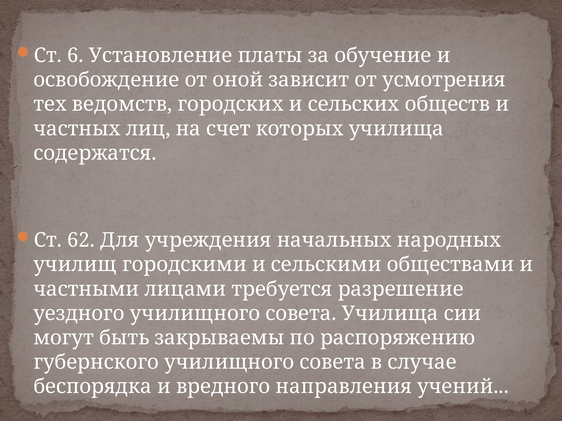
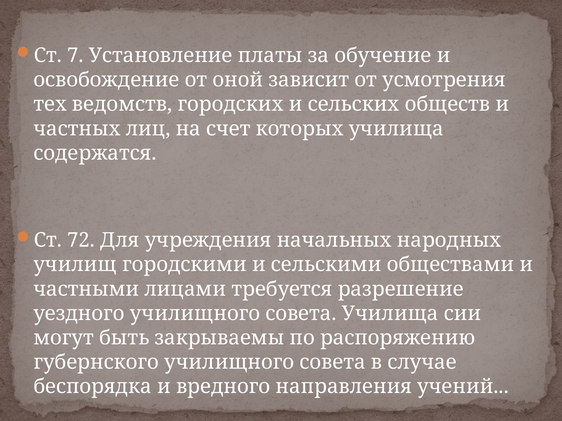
6: 6 -> 7
62: 62 -> 72
